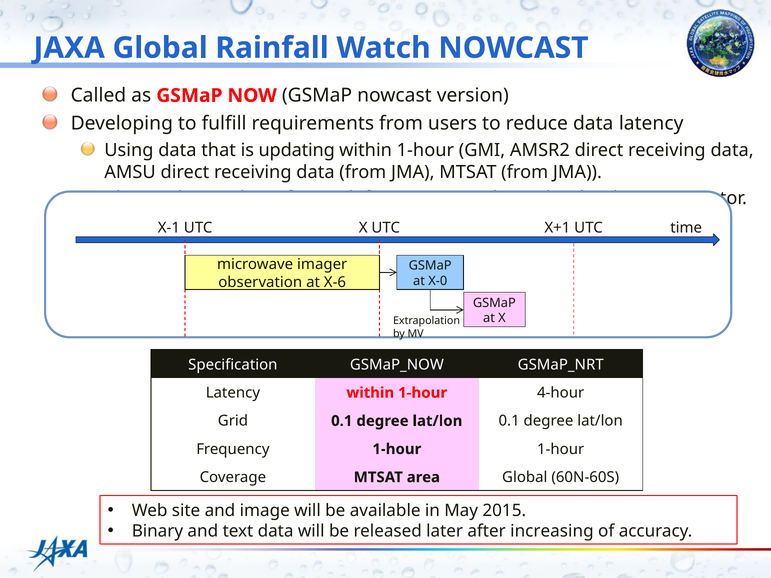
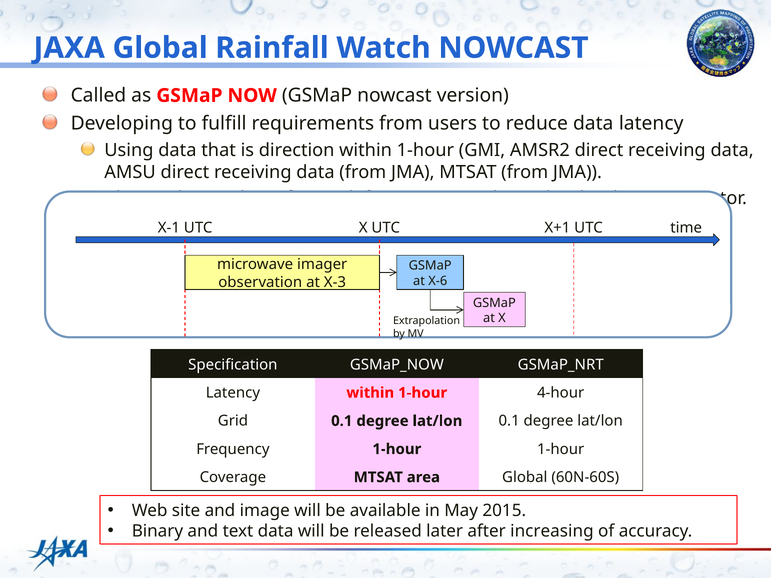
updating: updating -> direction
X-0: X-0 -> X-6
X-6: X-6 -> X-3
